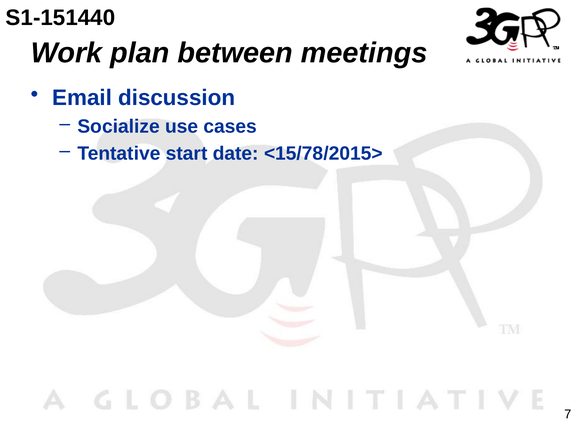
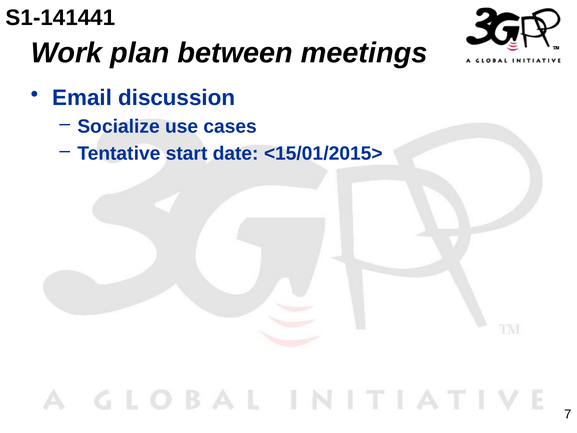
S1-151440: S1-151440 -> S1-141441
<15/78/2015>: <15/78/2015> -> <15/01/2015>
